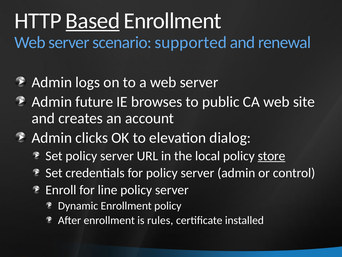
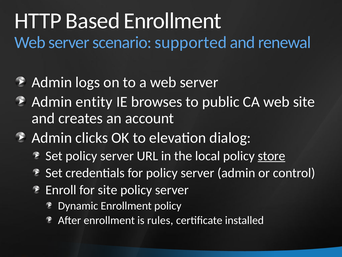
Based underline: present -> none
future: future -> entity
for line: line -> site
